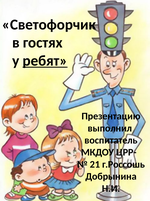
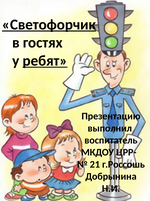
Светофорчик underline: none -> present
